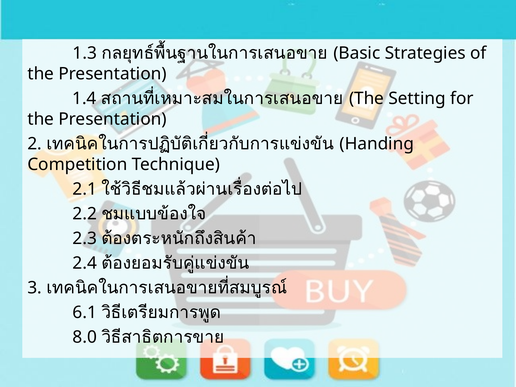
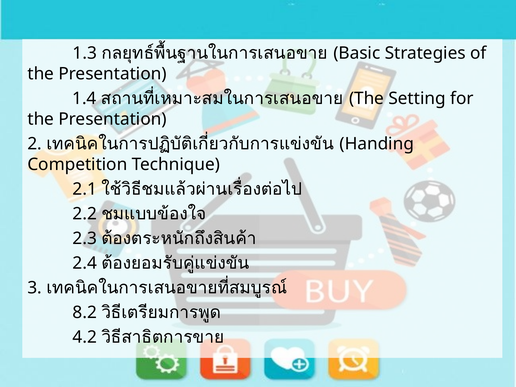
6.1: 6.1 -> 8.2
8.0: 8.0 -> 4.2
